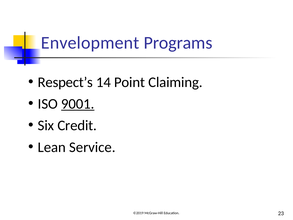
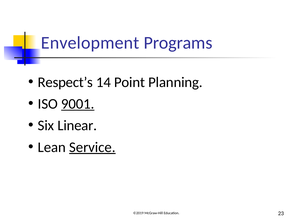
Claiming: Claiming -> Planning
Credit: Credit -> Linear
Service underline: none -> present
